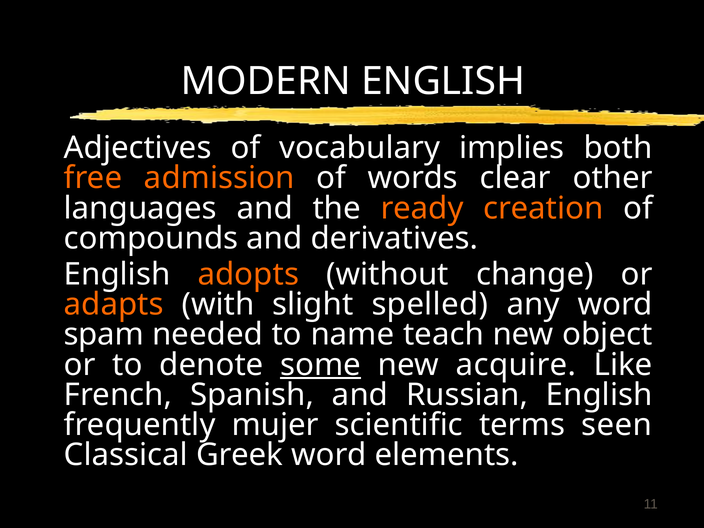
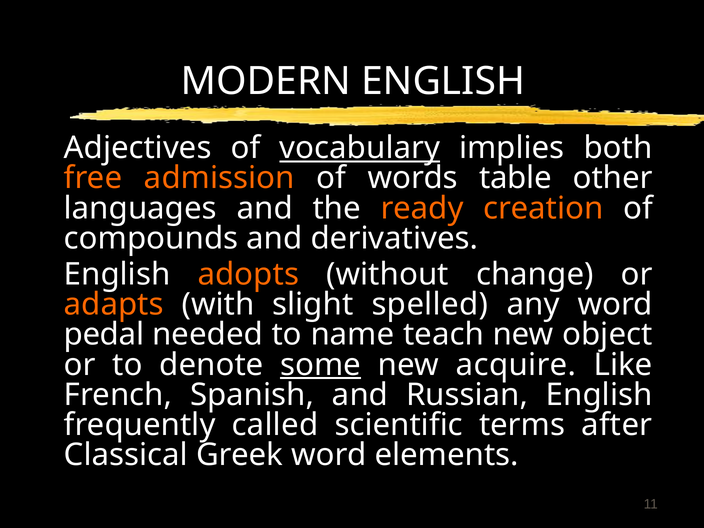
vocabulary underline: none -> present
clear: clear -> table
spam: spam -> pedal
mujer: mujer -> called
seen: seen -> after
